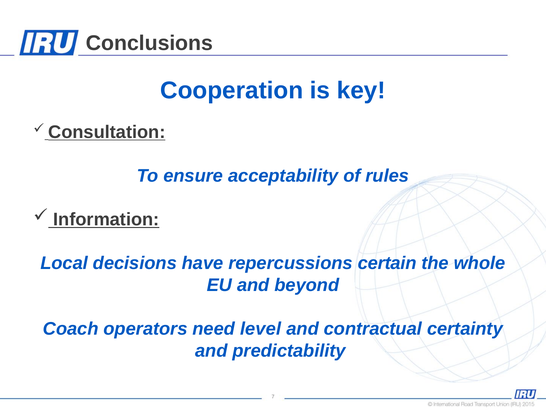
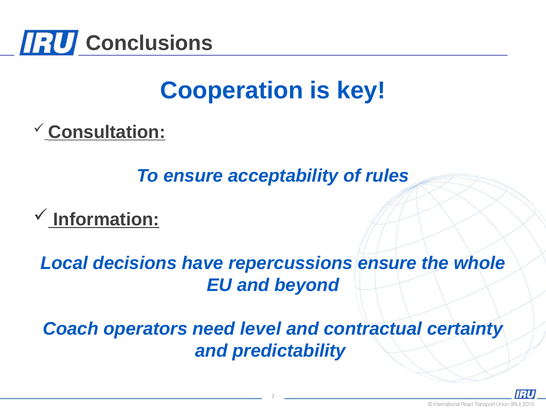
repercussions certain: certain -> ensure
